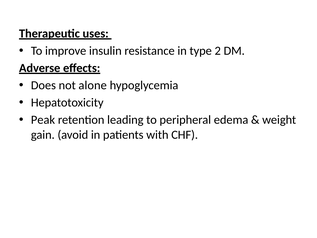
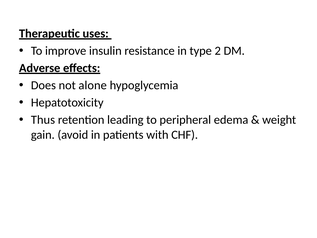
Peak: Peak -> Thus
